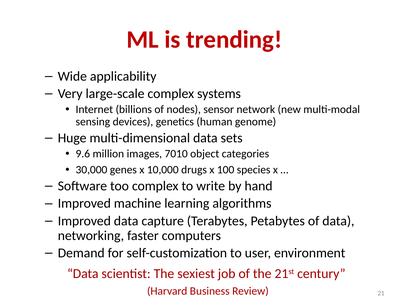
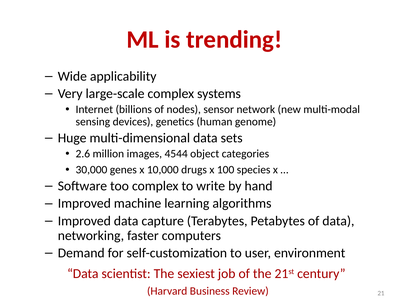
9.6: 9.6 -> 2.6
7010: 7010 -> 4544
